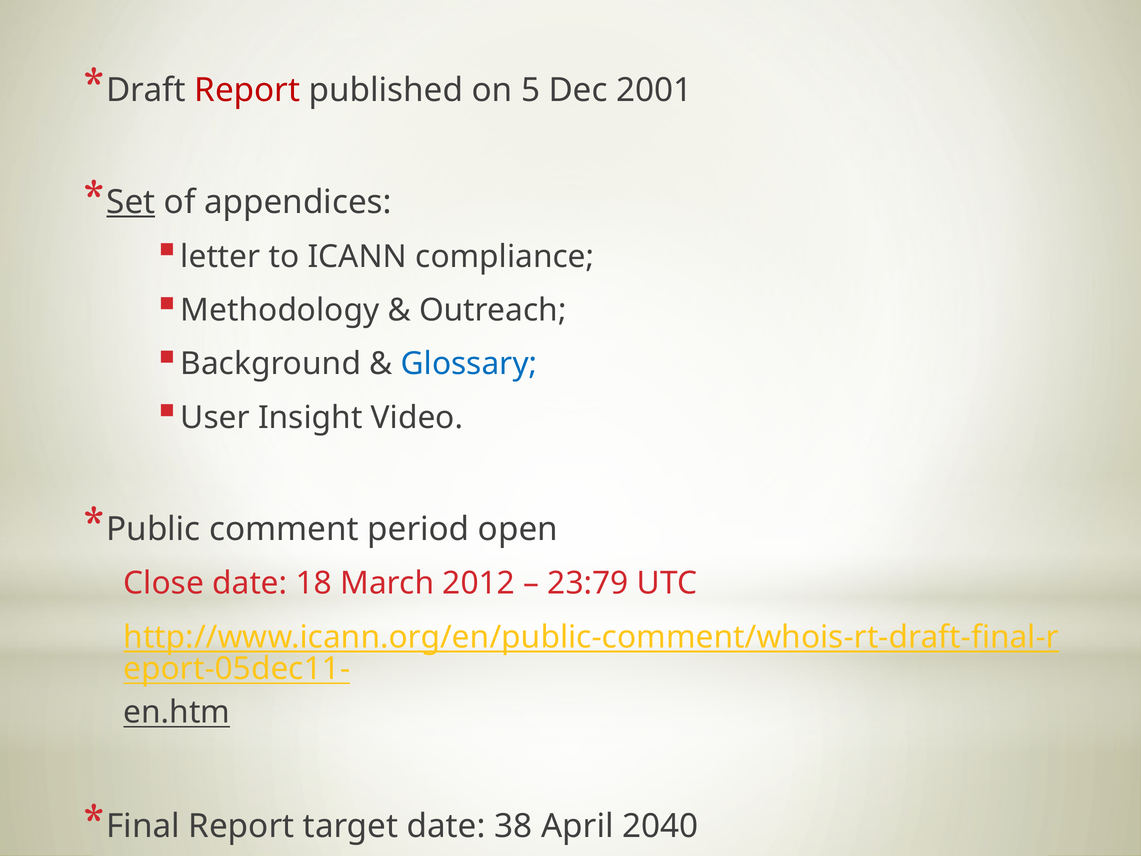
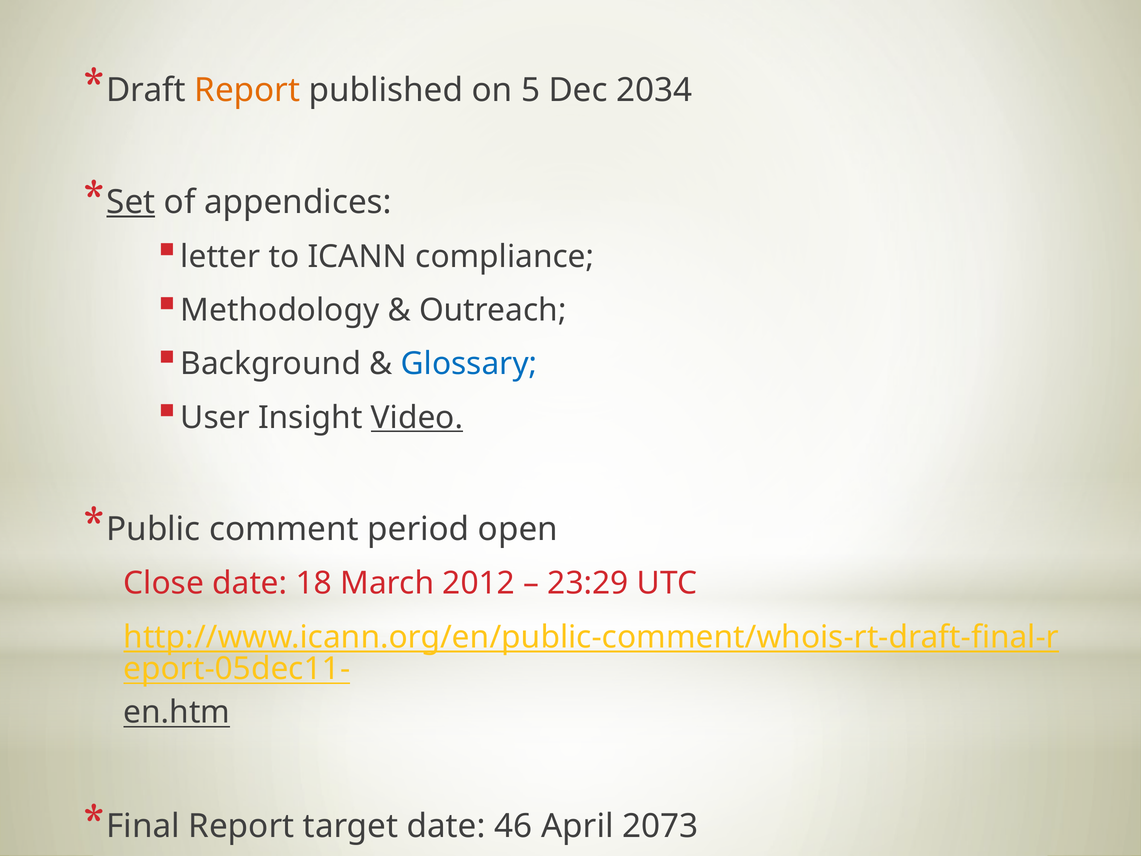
Report at (247, 90) colour: red -> orange
2001: 2001 -> 2034
Video underline: none -> present
23:79: 23:79 -> 23:29
38: 38 -> 46
2040: 2040 -> 2073
